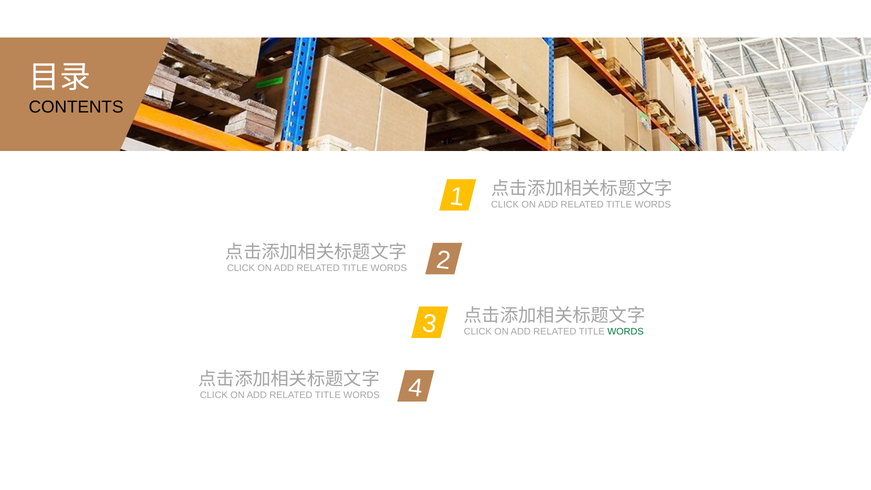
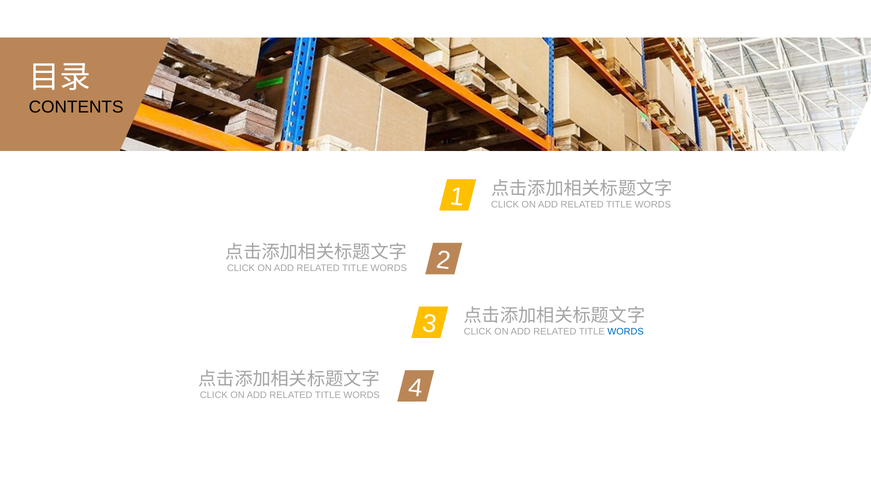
WORDS at (626, 331) colour: green -> blue
